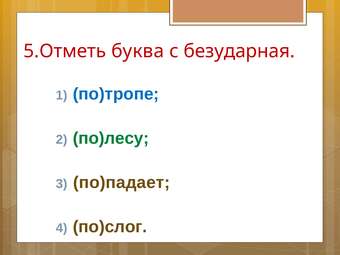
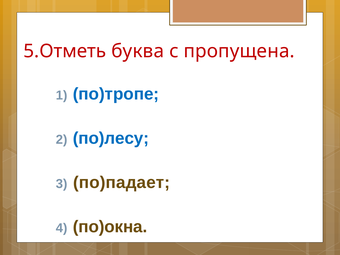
безударная: безударная -> пропущена
по)лесу colour: green -> blue
по)слог: по)слог -> по)окна
